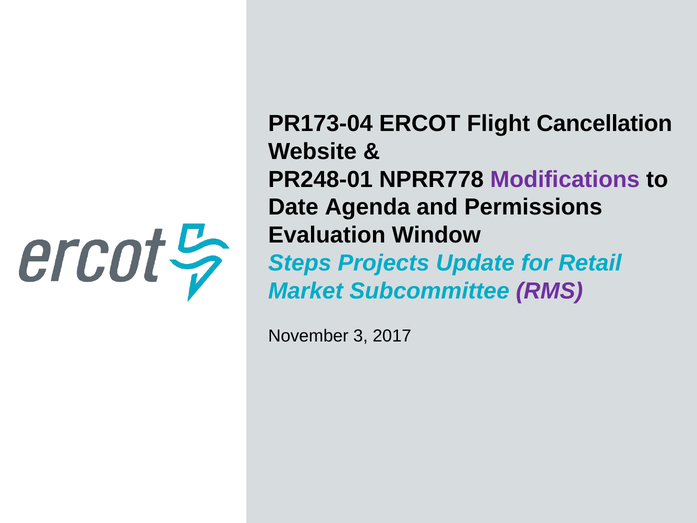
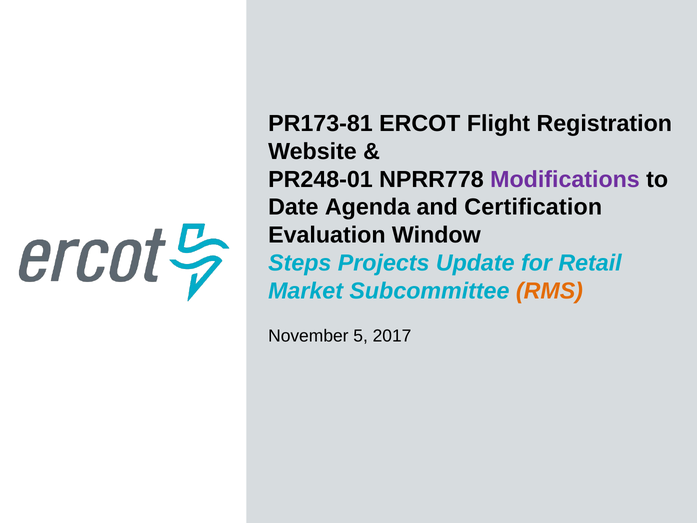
PR173-04: PR173-04 -> PR173-81
Cancellation: Cancellation -> Registration
Permissions: Permissions -> Certification
RMS colour: purple -> orange
3: 3 -> 5
